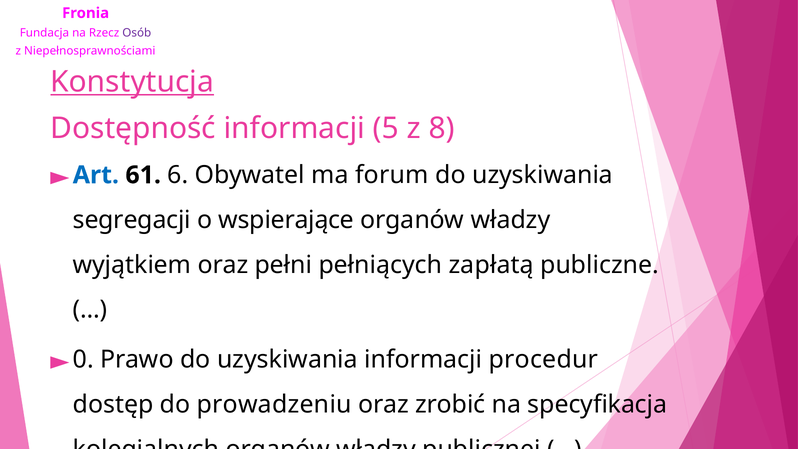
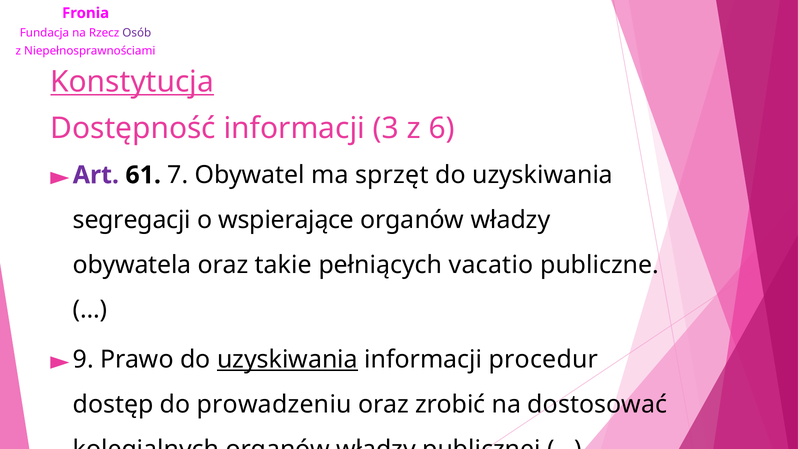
5: 5 -> 3
8: 8 -> 6
Art colour: blue -> purple
6: 6 -> 7
forum: forum -> sprzęt
wyjątkiem: wyjątkiem -> obywatela
pełni: pełni -> takie
zapłatą: zapłatą -> vacatio
0: 0 -> 9
uzyskiwania at (287, 360) underline: none -> present
specyfikacja: specyfikacja -> dostosować
